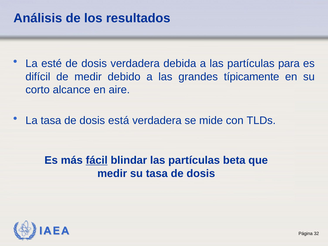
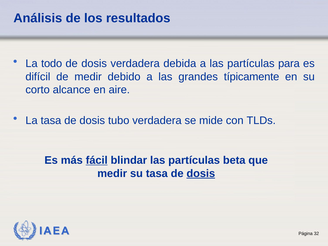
esté: esté -> todo
está: está -> tubo
dosis at (201, 173) underline: none -> present
